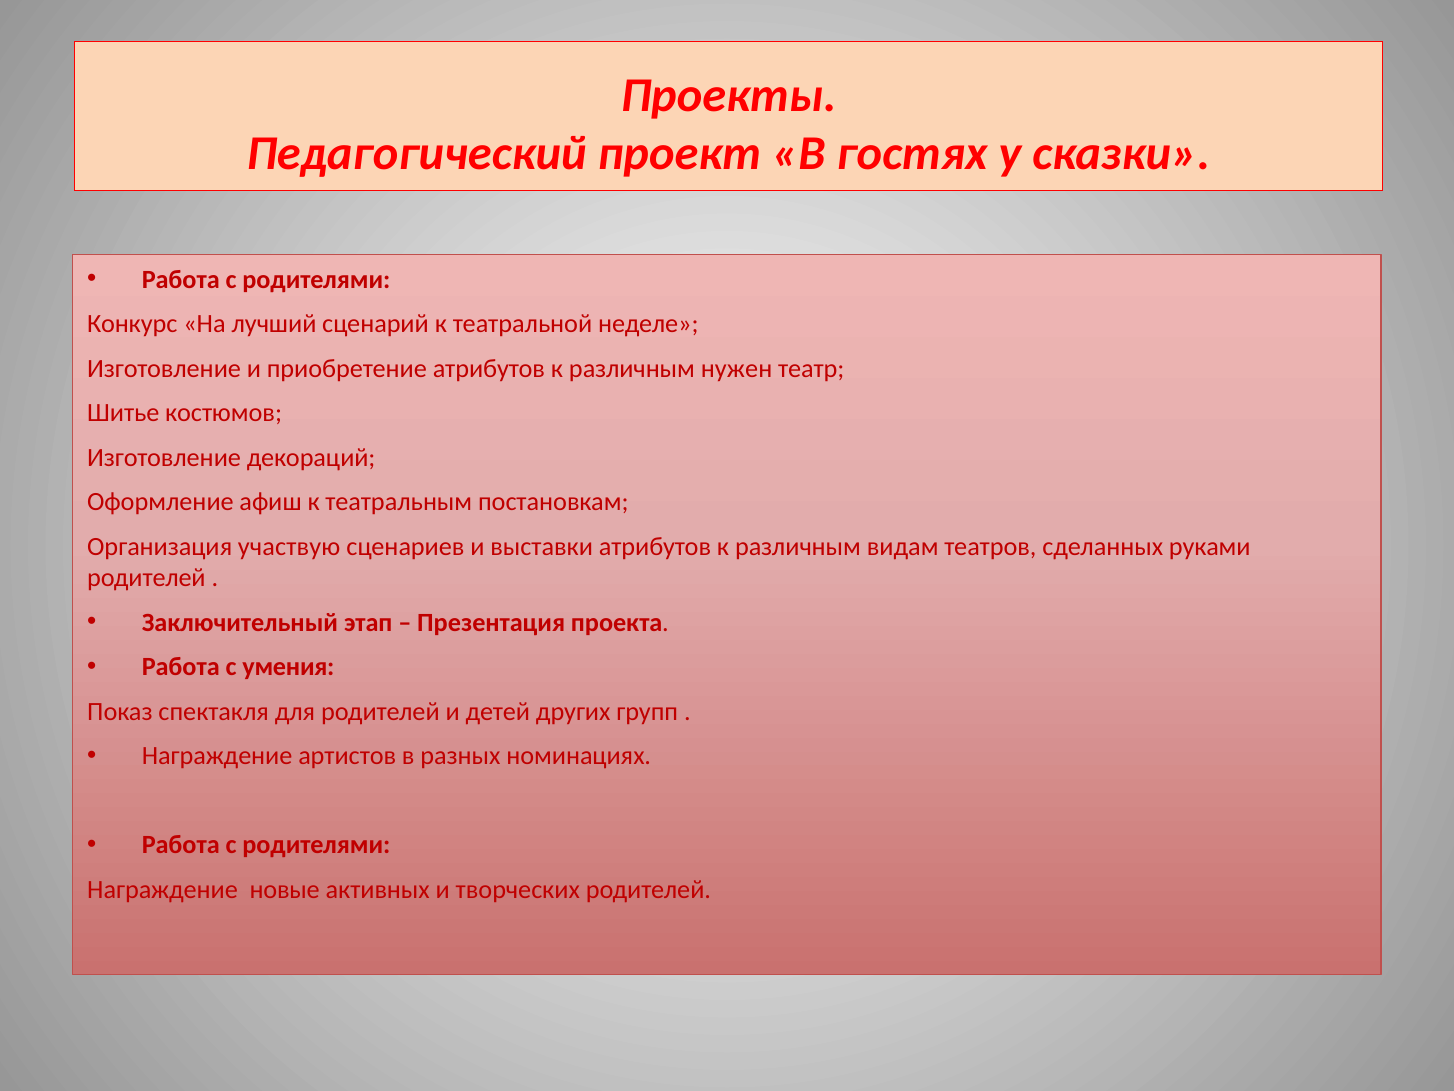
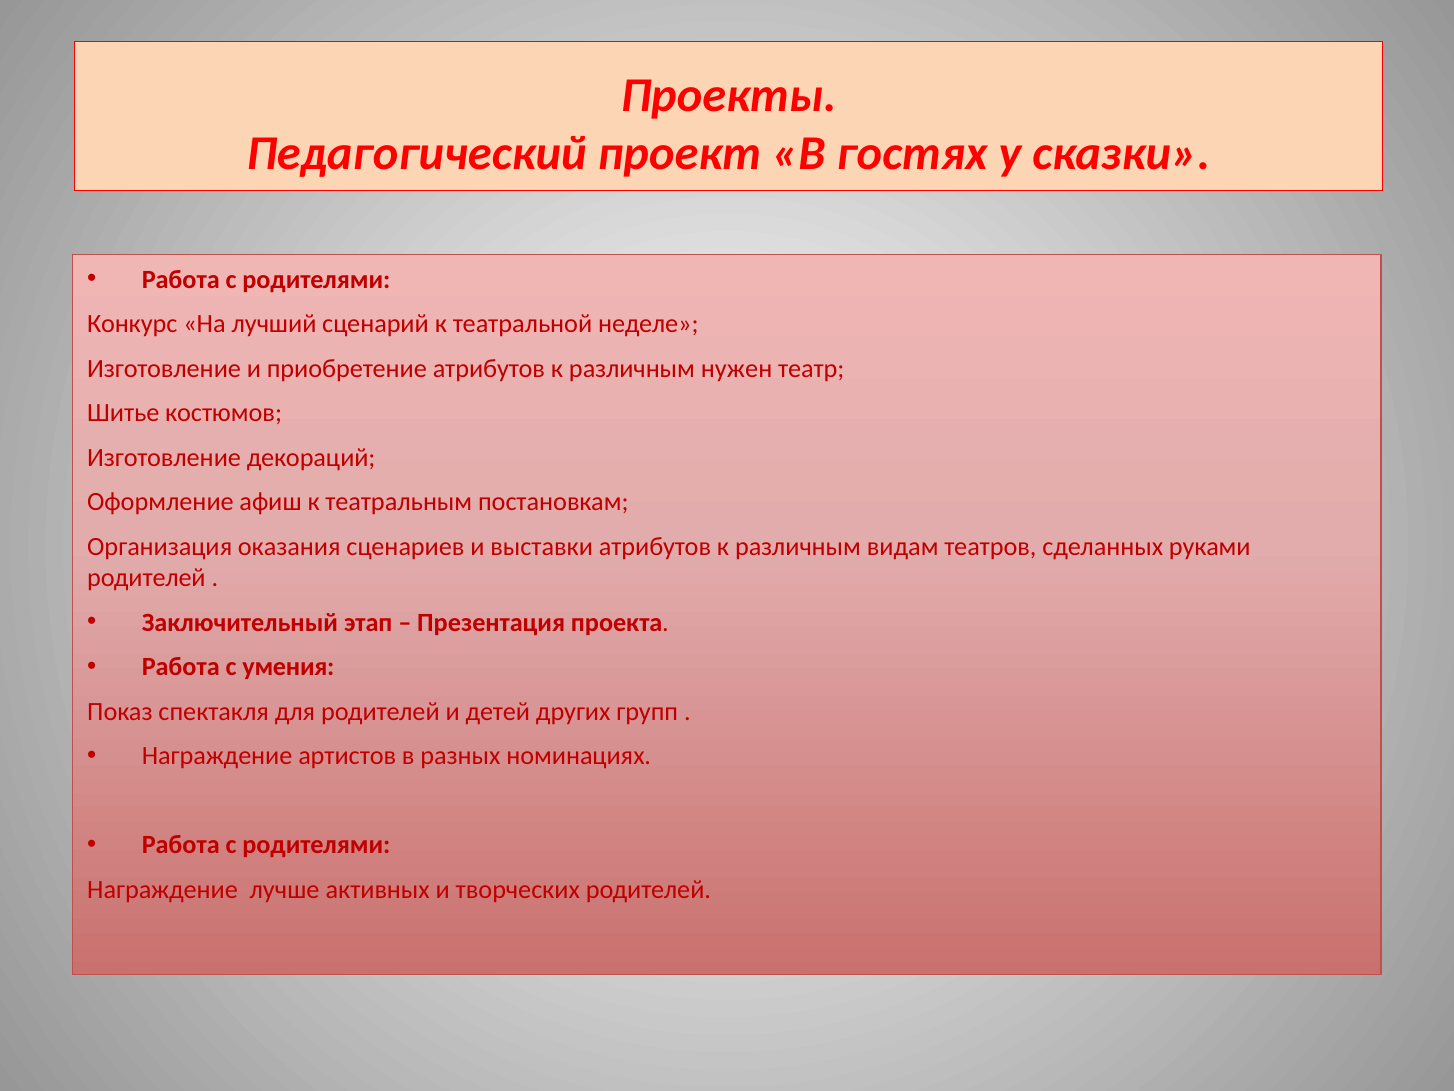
участвую: участвую -> оказания
новые: новые -> лучше
